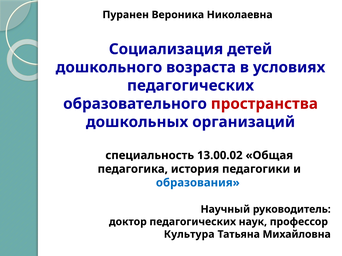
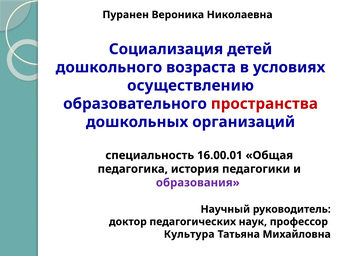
педагогических at (191, 86): педагогических -> осуществлению
13.00.02: 13.00.02 -> 16.00.01
образования colour: blue -> purple
